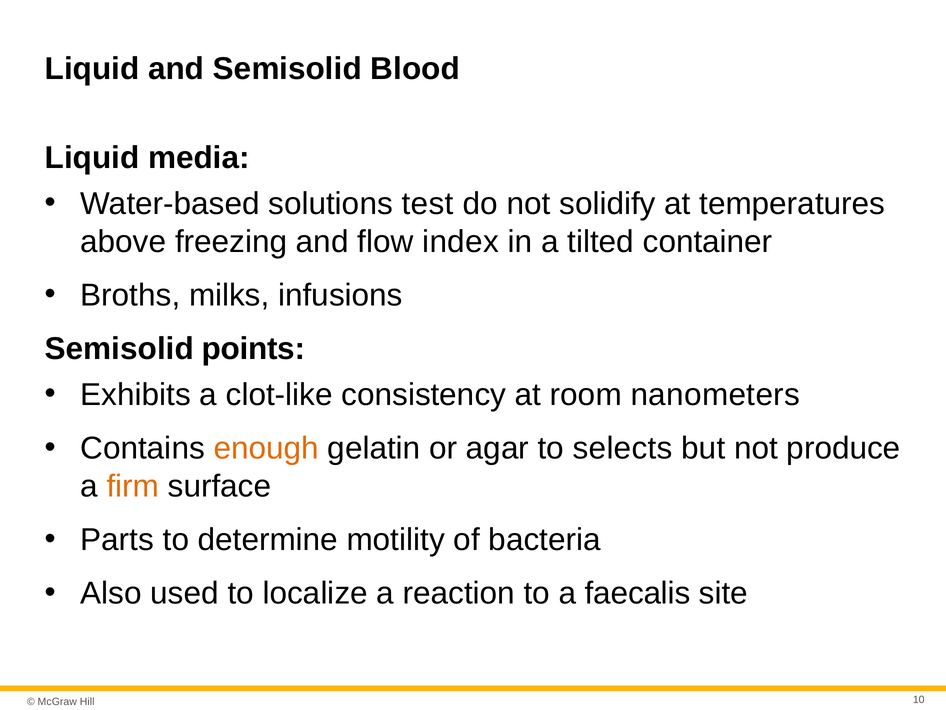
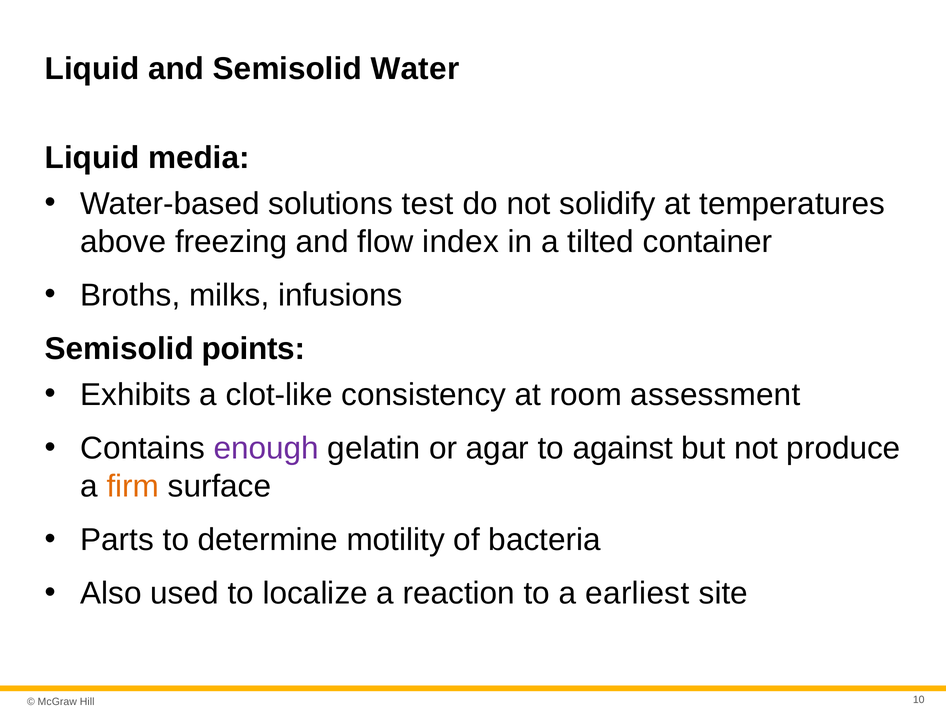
Blood: Blood -> Water
nanometers: nanometers -> assessment
enough colour: orange -> purple
selects: selects -> against
faecalis: faecalis -> earliest
